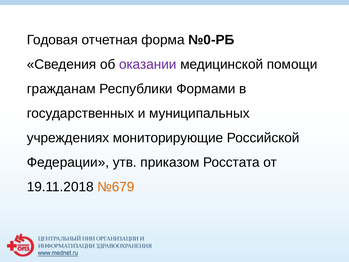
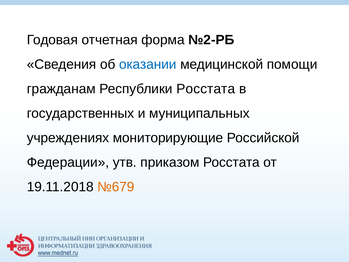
№0-РБ: №0-РБ -> №2-РБ
оказании colour: purple -> blue
Республики Формами: Формами -> Росстата
